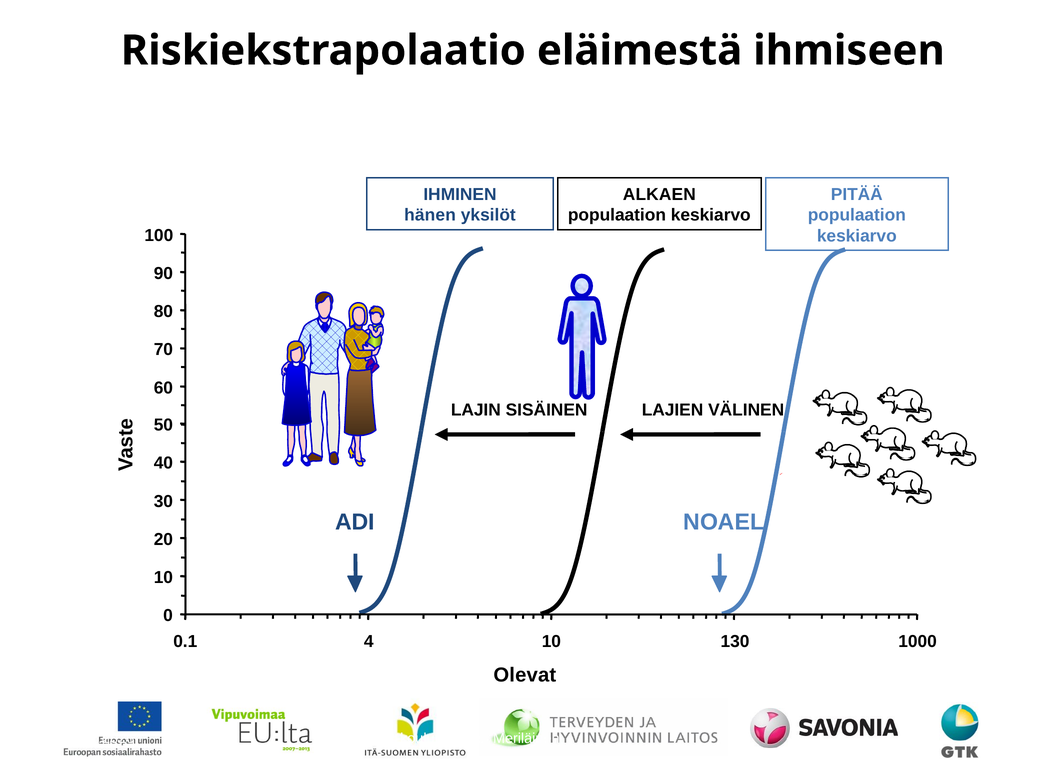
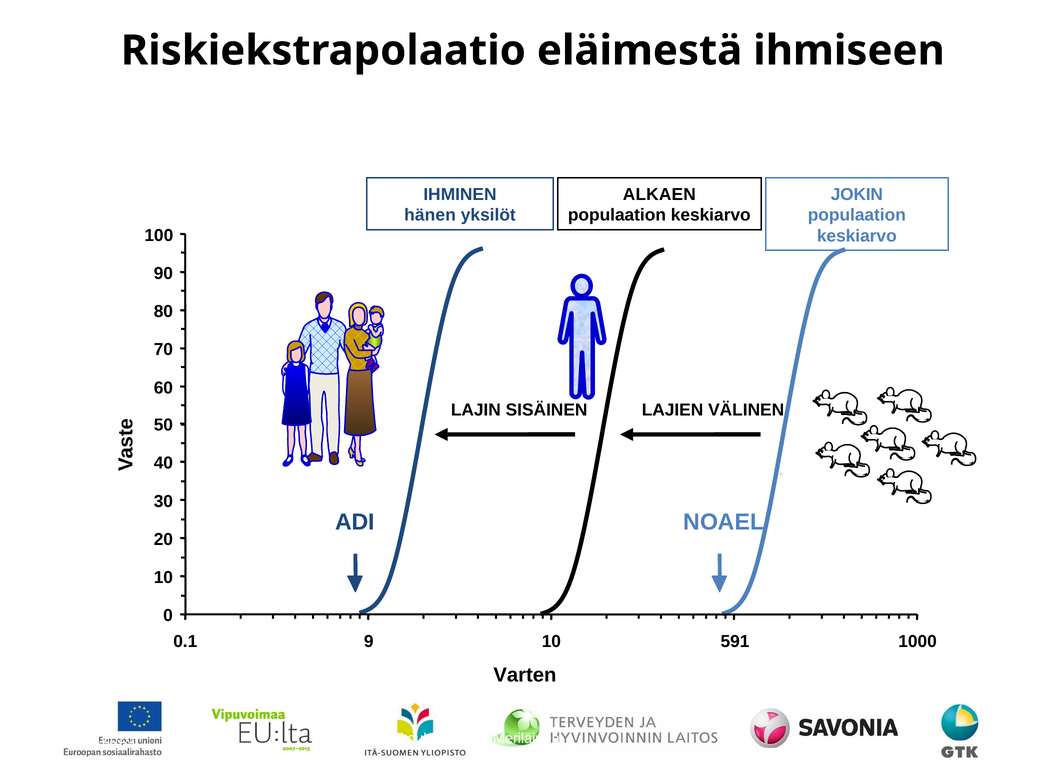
PITÄÄ: PITÄÄ -> JOKIN
4: 4 -> 9
130: 130 -> 591
Olevat: Olevat -> Varten
